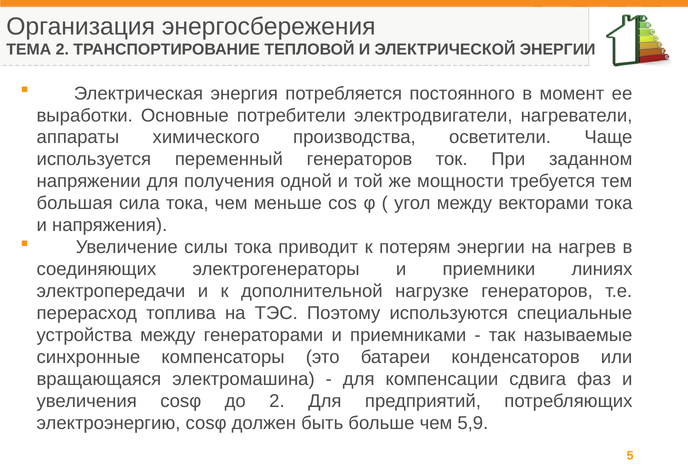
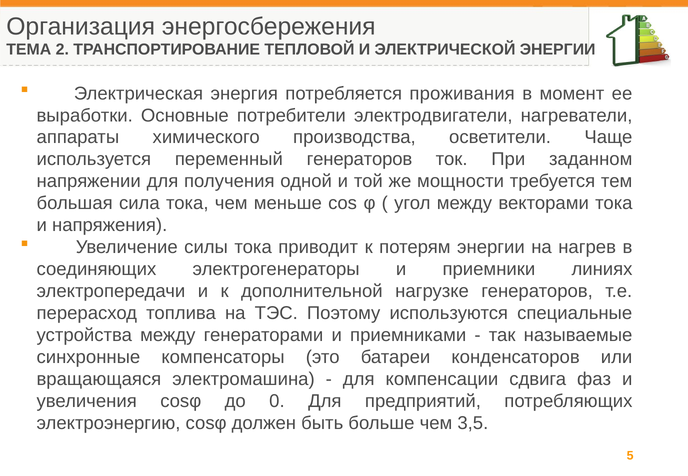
постоянного: постоянного -> проживания
до 2: 2 -> 0
5,9: 5,9 -> 3,5
